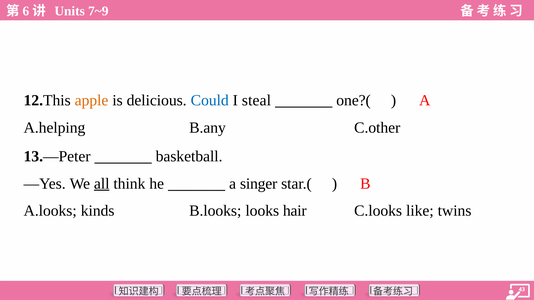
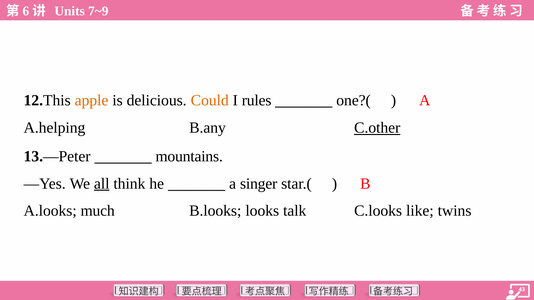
Could colour: blue -> orange
steal: steal -> rules
C.other underline: none -> present
basketball: basketball -> mountains
kinds: kinds -> much
hair: hair -> talk
